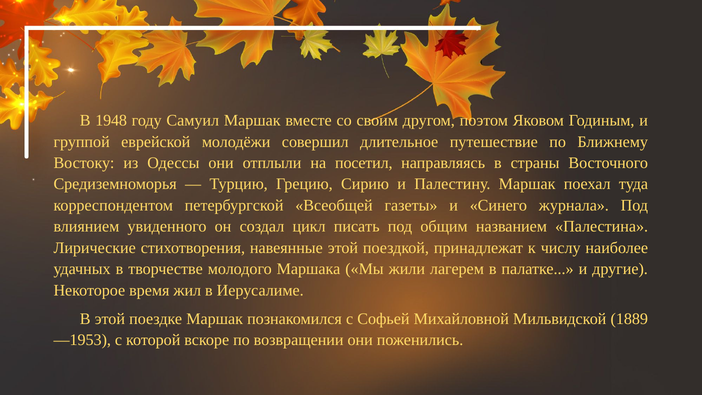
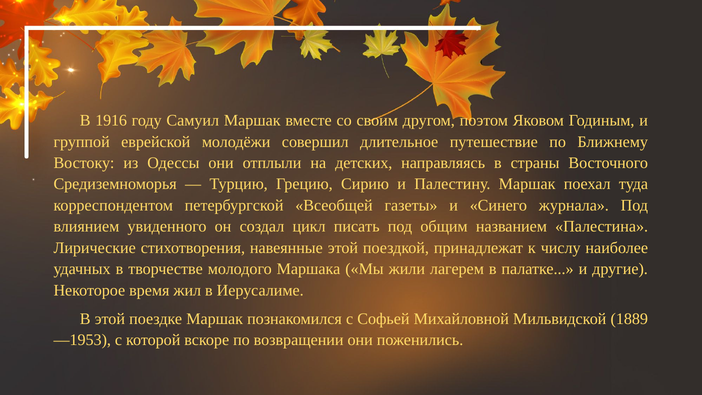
1948: 1948 -> 1916
посетил: посетил -> детских
